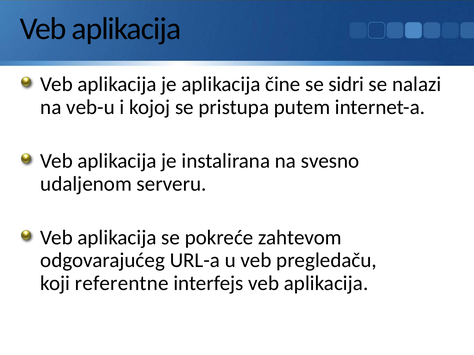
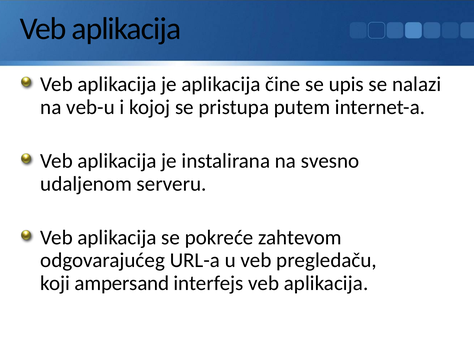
sidri: sidri -> upis
referentne: referentne -> ampersand
